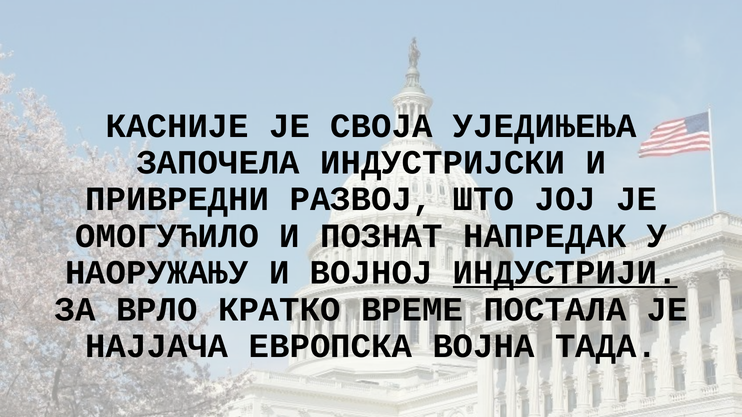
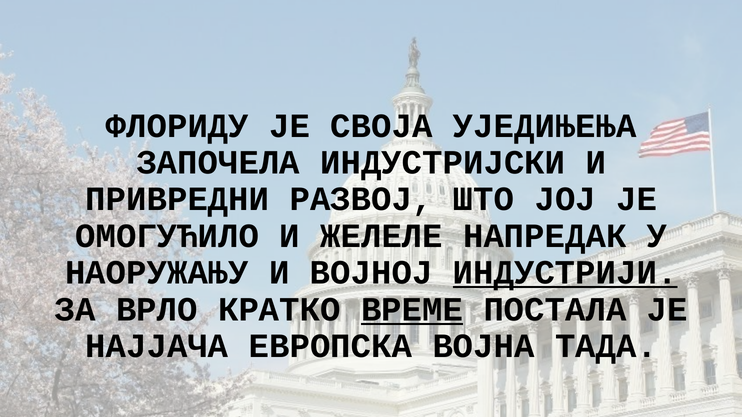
КАСНИЈЕ: КАСНИЈЕ -> ФЛОРИДУ
ПОЗНАТ: ПОЗНАТ -> ЖЕЛЕЛЕ
ВРЕМЕ underline: none -> present
